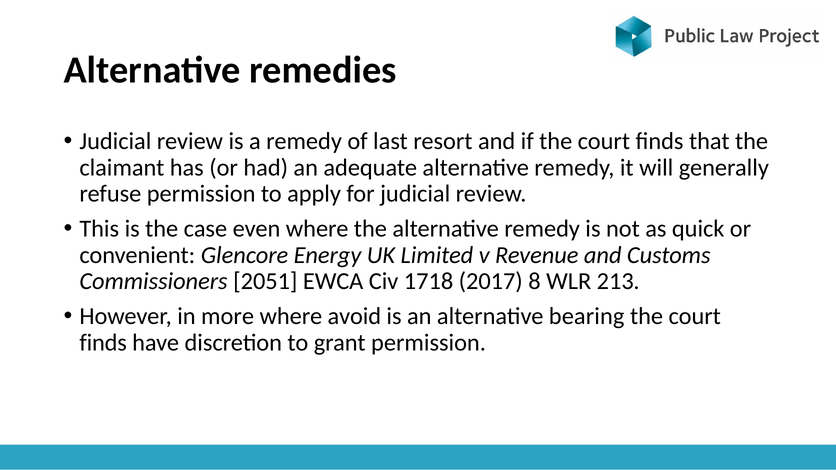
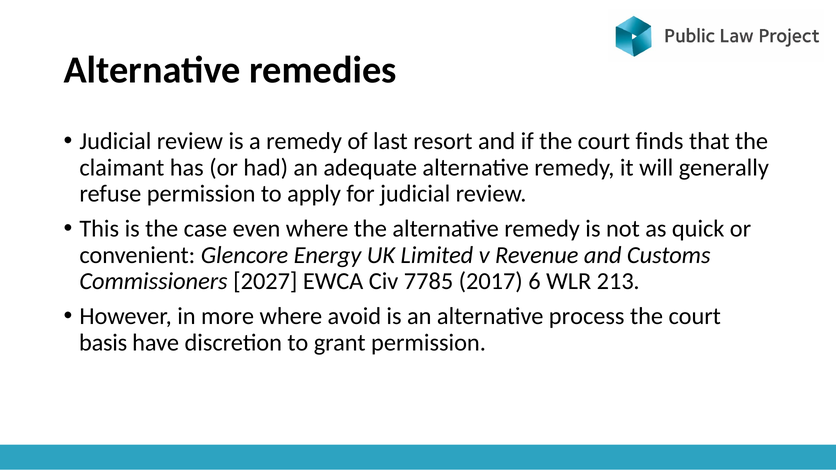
2051: 2051 -> 2027
1718: 1718 -> 7785
8: 8 -> 6
bearing: bearing -> process
finds at (103, 343): finds -> basis
